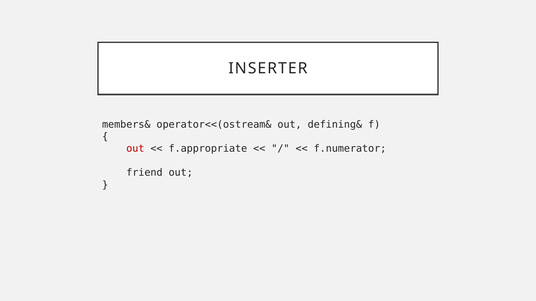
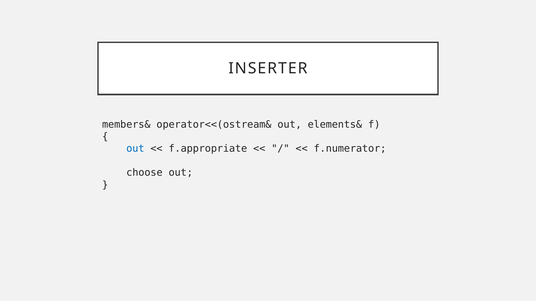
defining&: defining& -> elements&
out at (135, 149) colour: red -> blue
friend: friend -> choose
